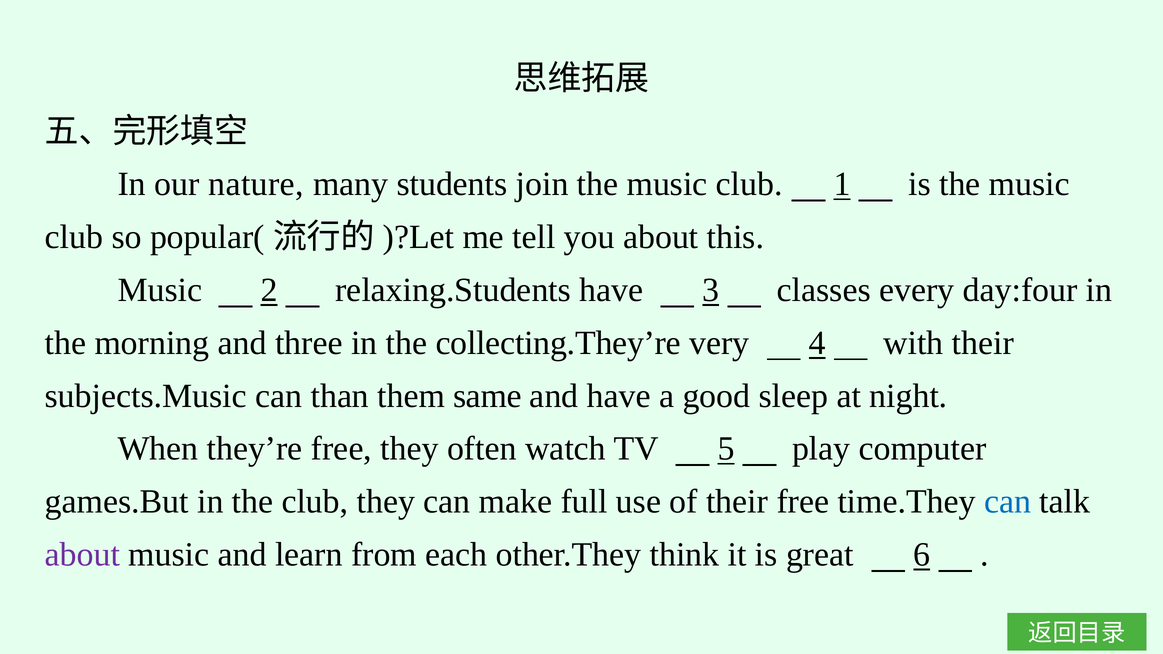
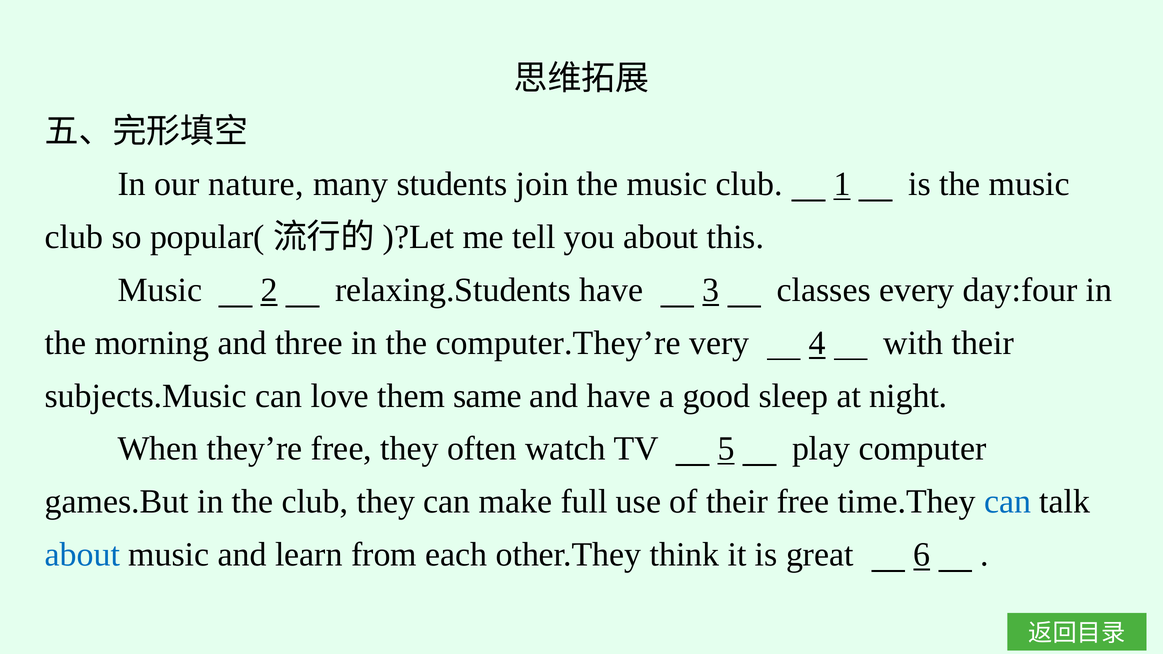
collecting.They’re: collecting.They’re -> computer.They’re
than: than -> love
about at (82, 555) colour: purple -> blue
